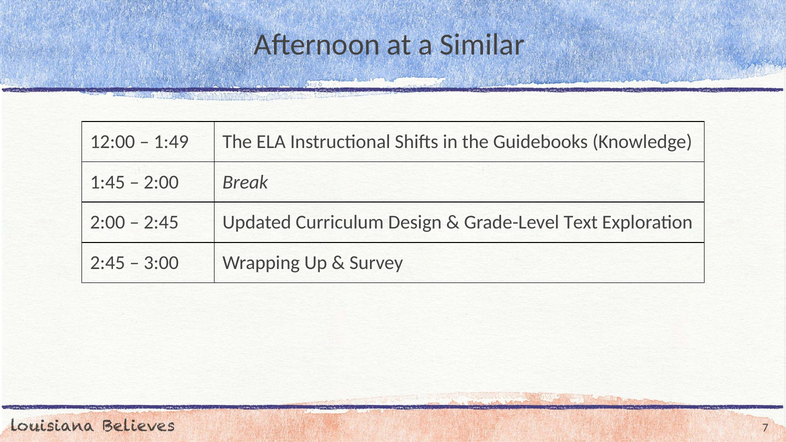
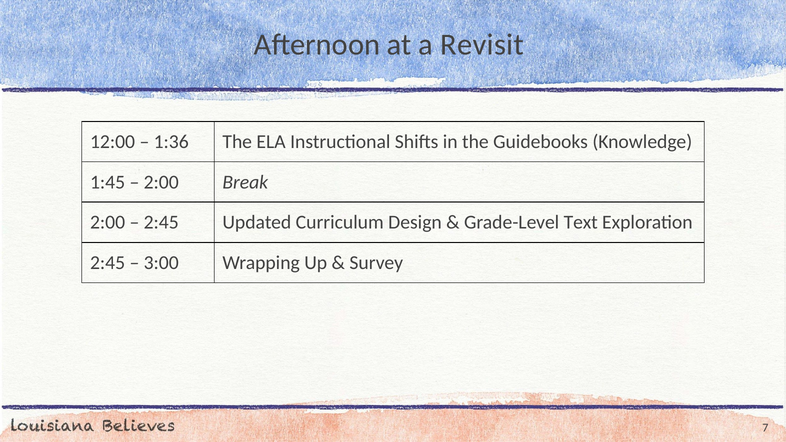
Similar: Similar -> Revisit
1:49: 1:49 -> 1:36
